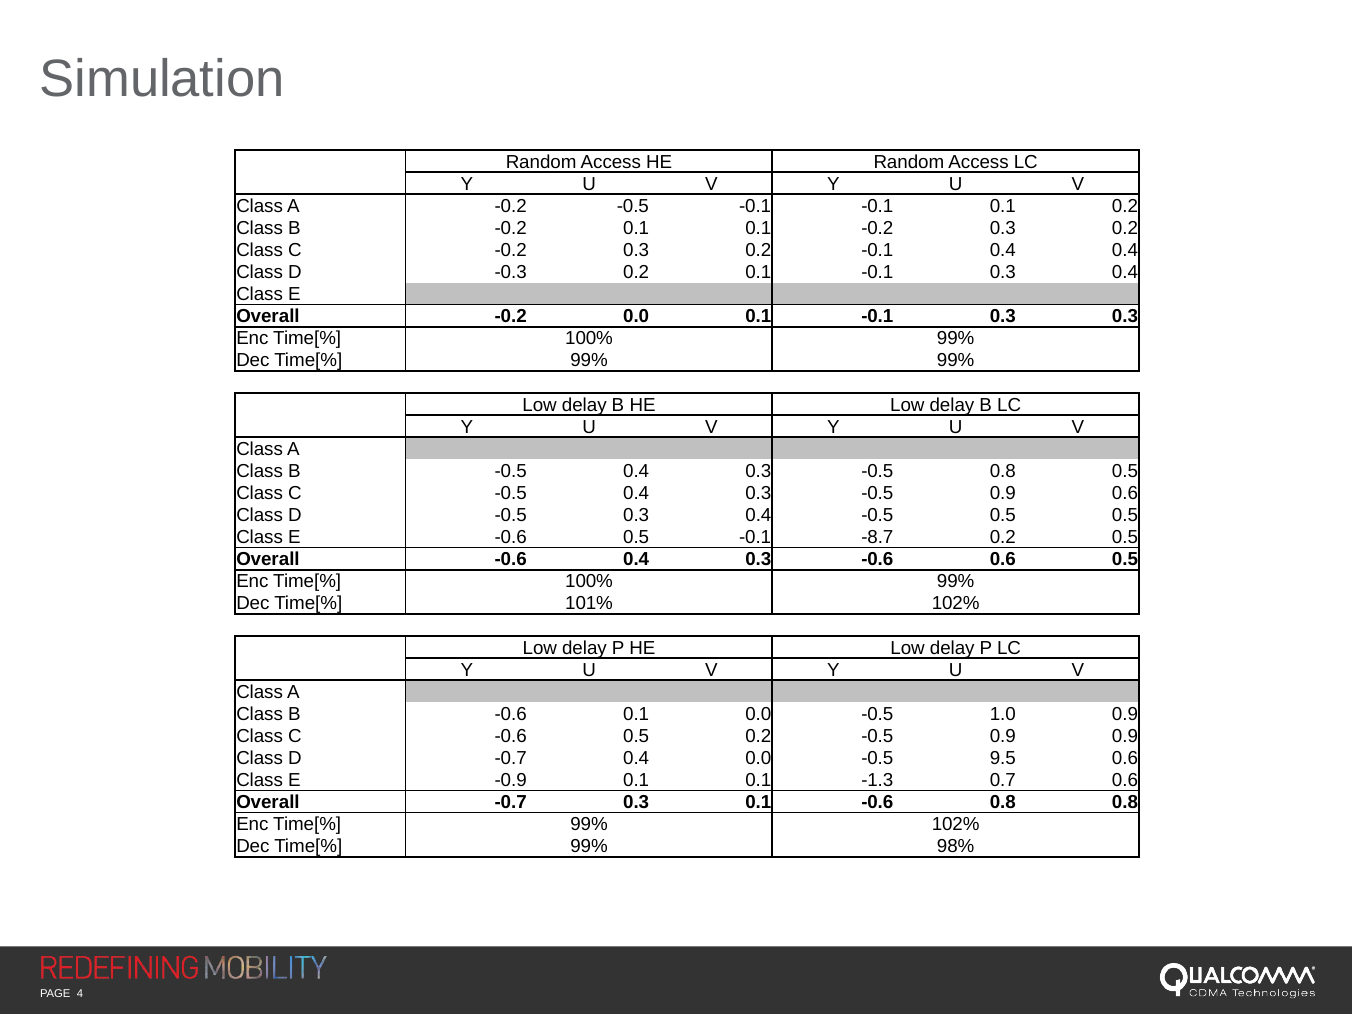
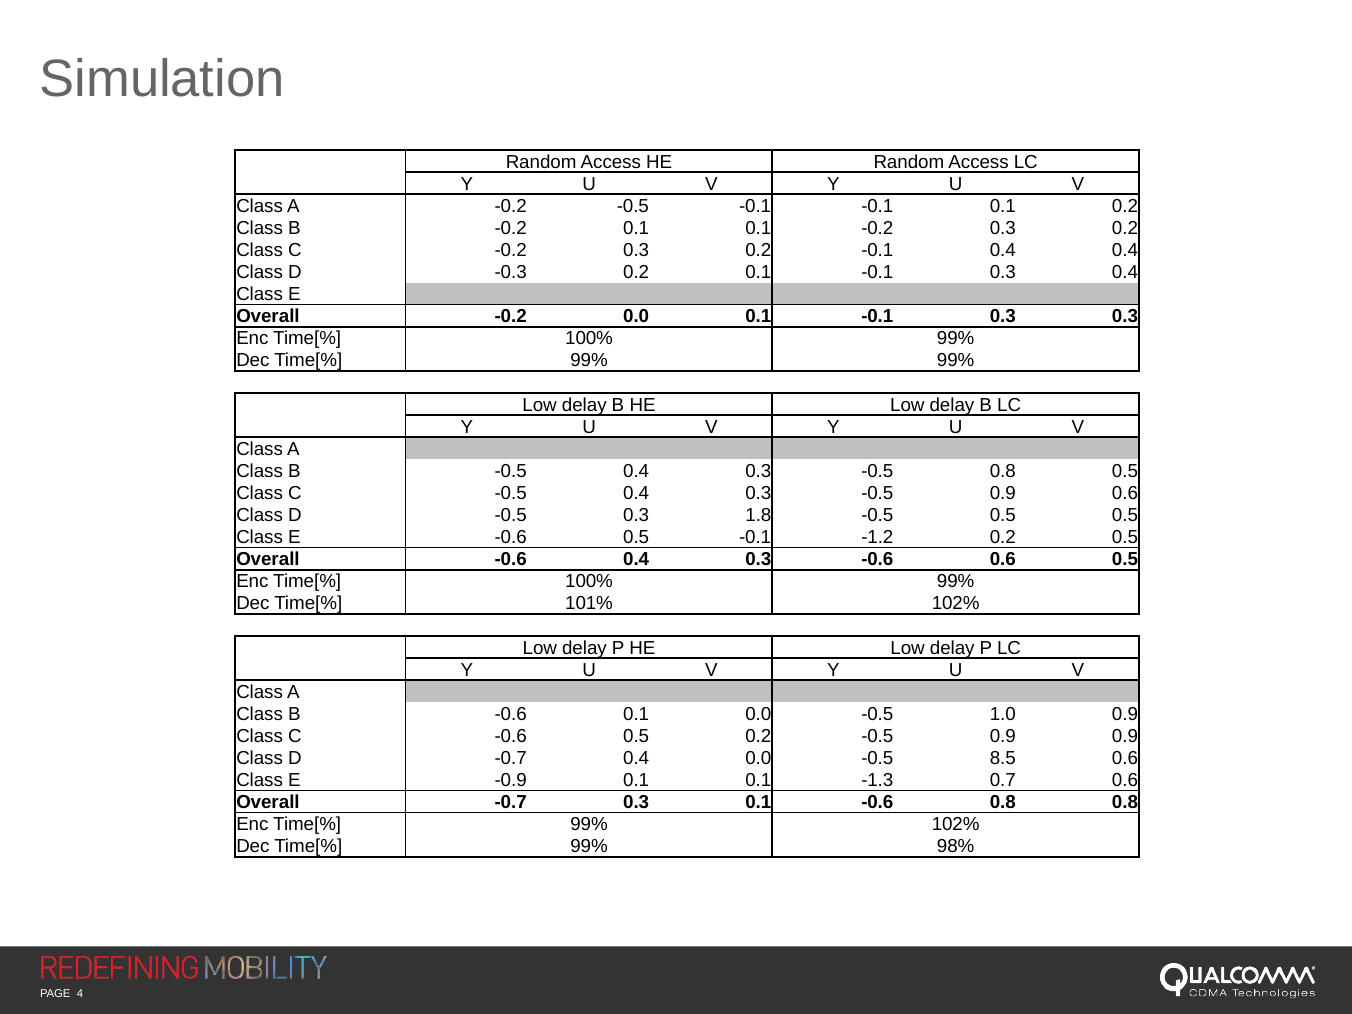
-0.5 0.3 0.4: 0.4 -> 1.8
-8.7: -8.7 -> -1.2
9.5: 9.5 -> 8.5
